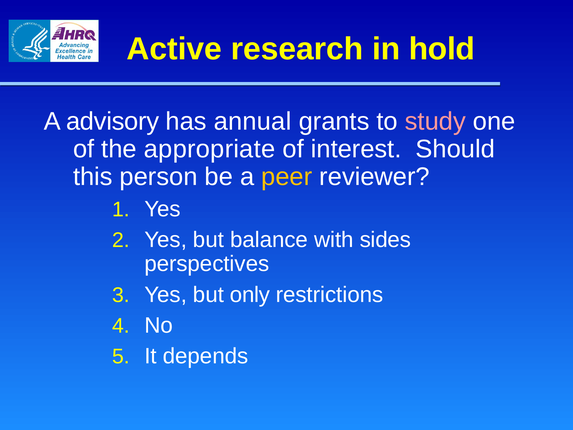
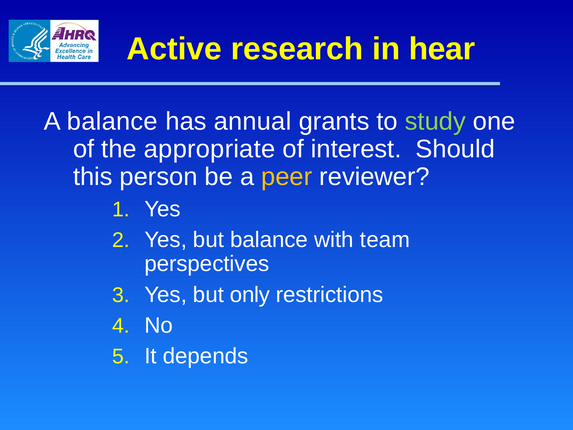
hold: hold -> hear
A advisory: advisory -> balance
study colour: pink -> light green
sides: sides -> team
